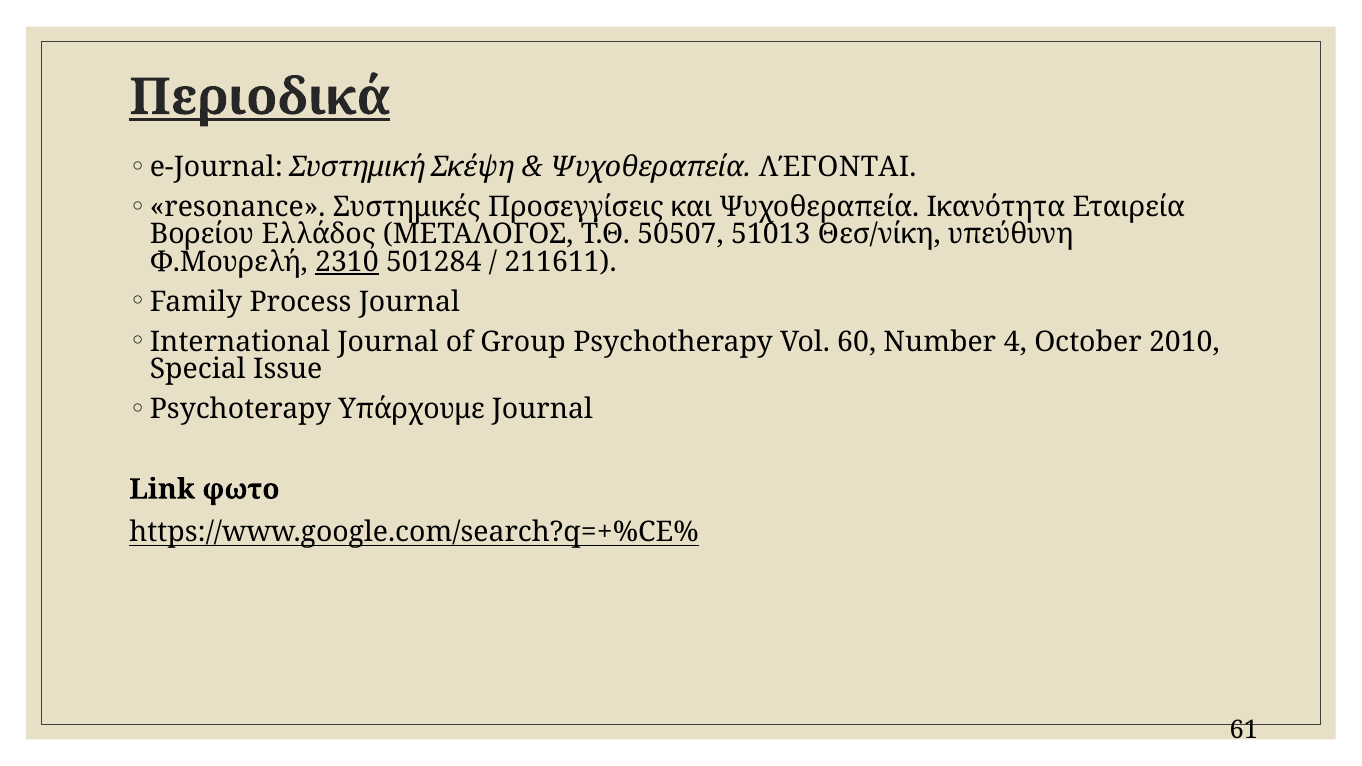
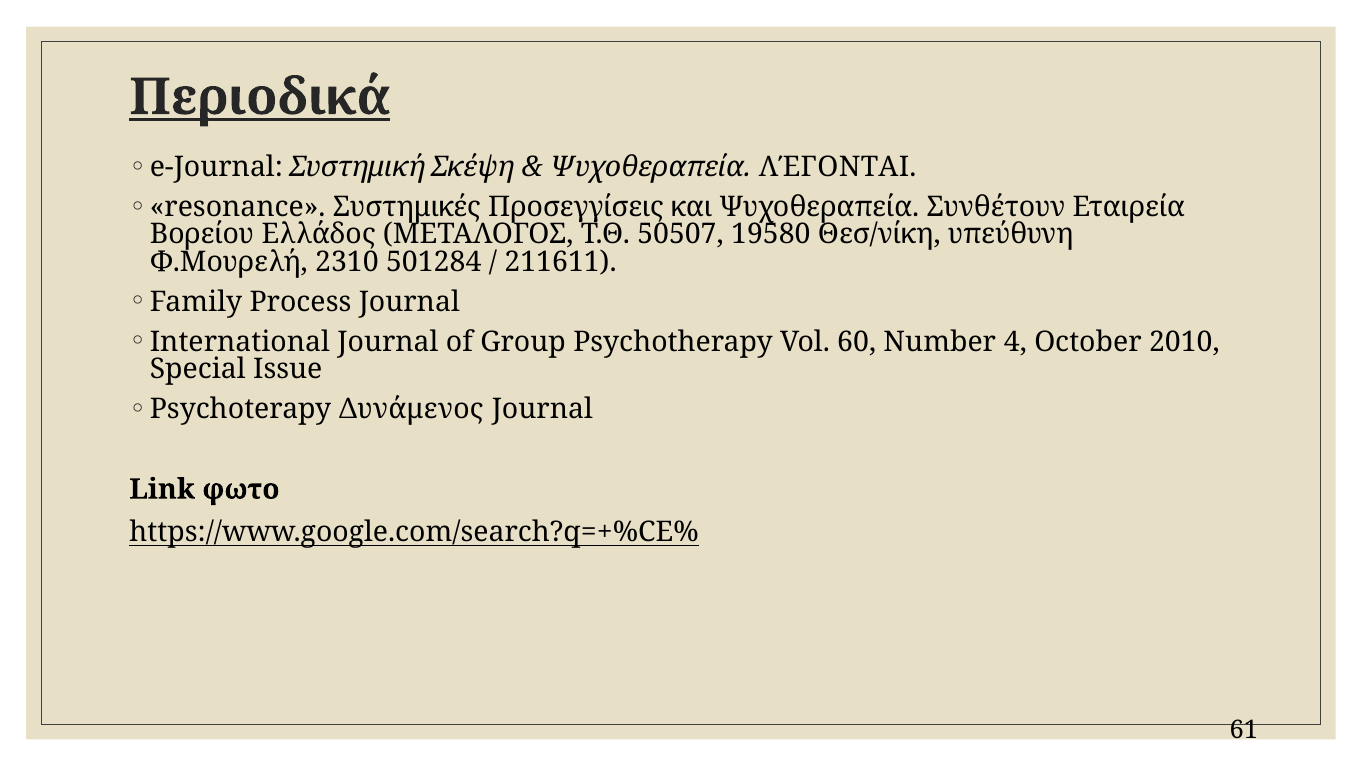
Ικανότητα: Ικανότητα -> Συνθέτουν
51013: 51013 -> 19580
2310 underline: present -> none
Υπάρχουμε: Υπάρχουμε -> Δυνάμενος
